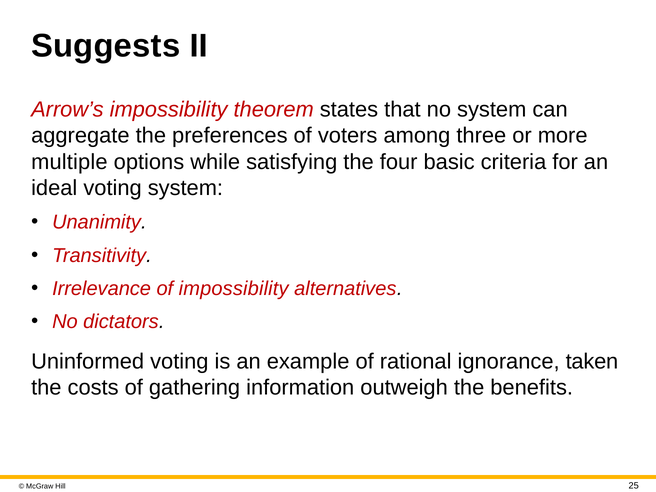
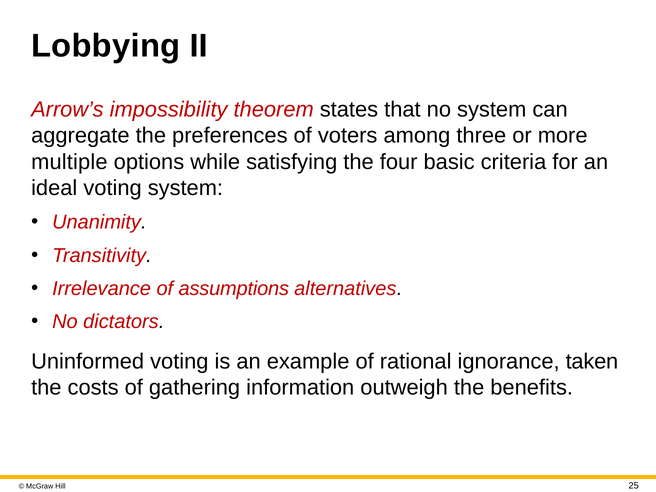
Suggests: Suggests -> Lobbying
of impossibility: impossibility -> assumptions
